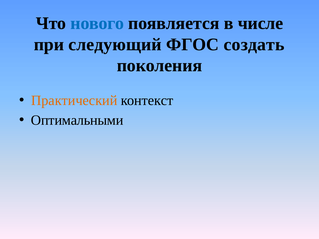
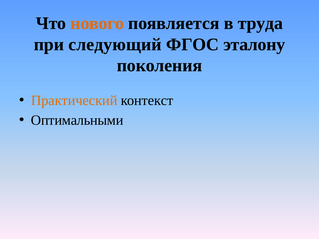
нового colour: blue -> orange
числе: числе -> труда
создать: создать -> эталону
